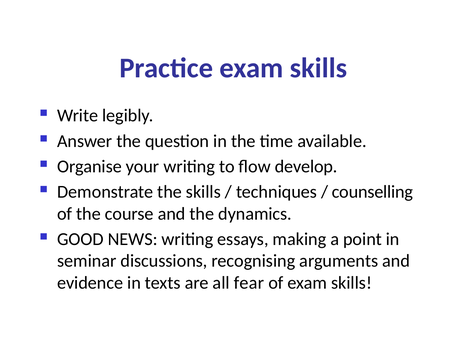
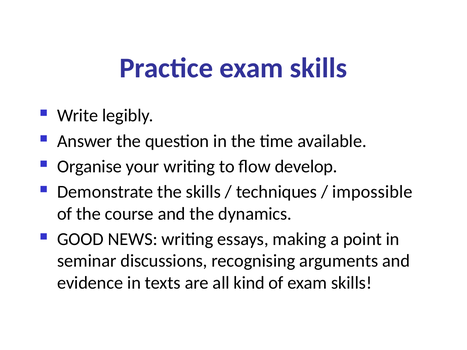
counselling: counselling -> impossible
fear: fear -> kind
